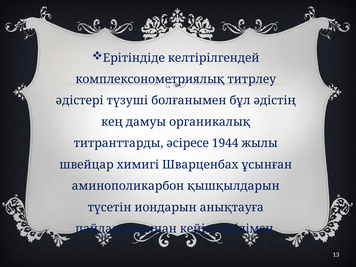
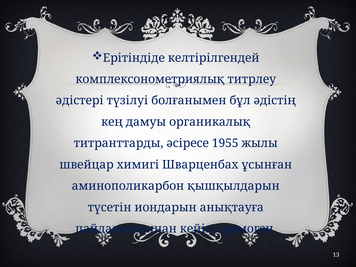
түзуші: түзуші -> түзілуі
1944: 1944 -> 1955
тәсілімен: тәсілімен -> хромоген
